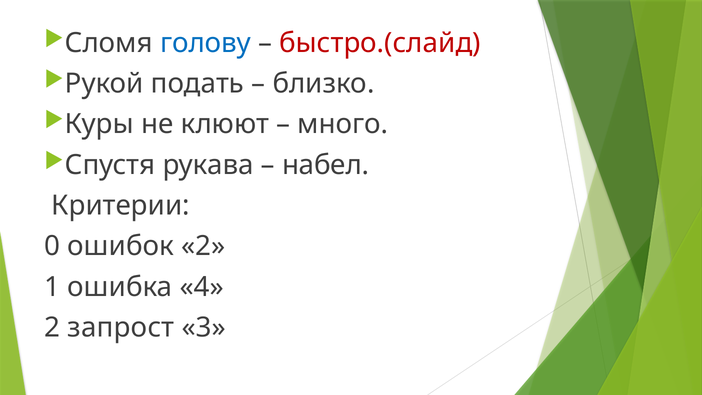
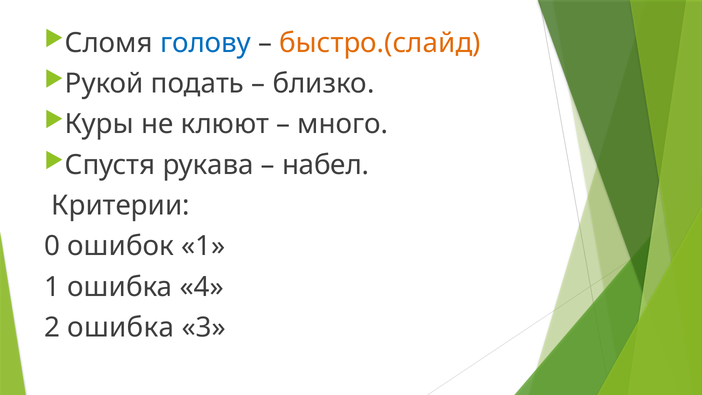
быстро.(слайд colour: red -> orange
ошибок 2: 2 -> 1
2 запрост: запрост -> ошибка
